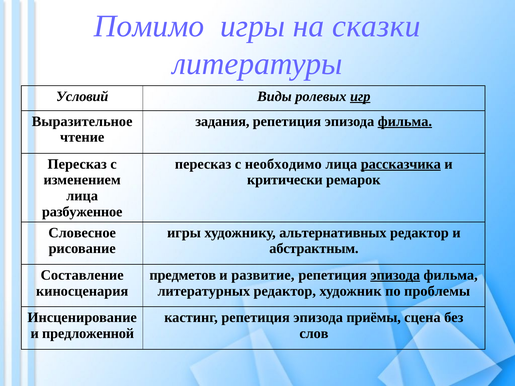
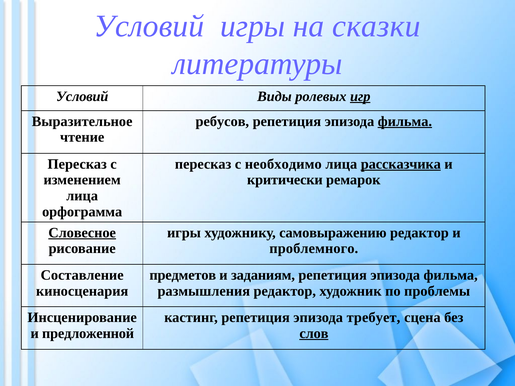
Помимо at (149, 26): Помимо -> Условий
задания: задания -> ребусов
разбуженное: разбуженное -> орфограмма
Словесное underline: none -> present
альтернативных: альтернативных -> самовыражению
абстрактным: абстрактным -> проблемного
развитие: развитие -> заданиям
эпизода at (395, 275) underline: present -> none
литературных: литературных -> размышления
приёмы: приёмы -> требует
слов underline: none -> present
